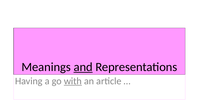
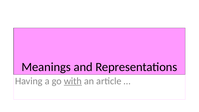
and underline: present -> none
